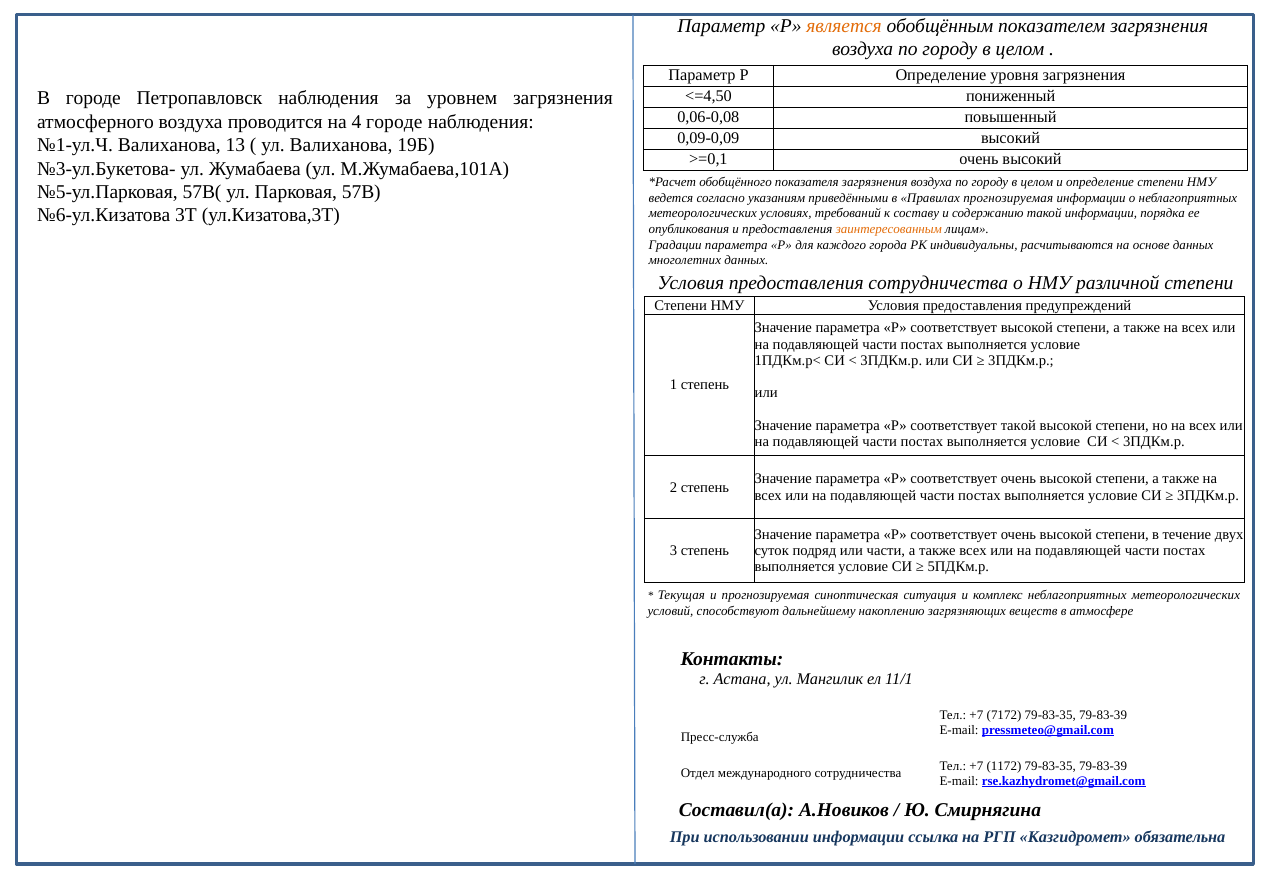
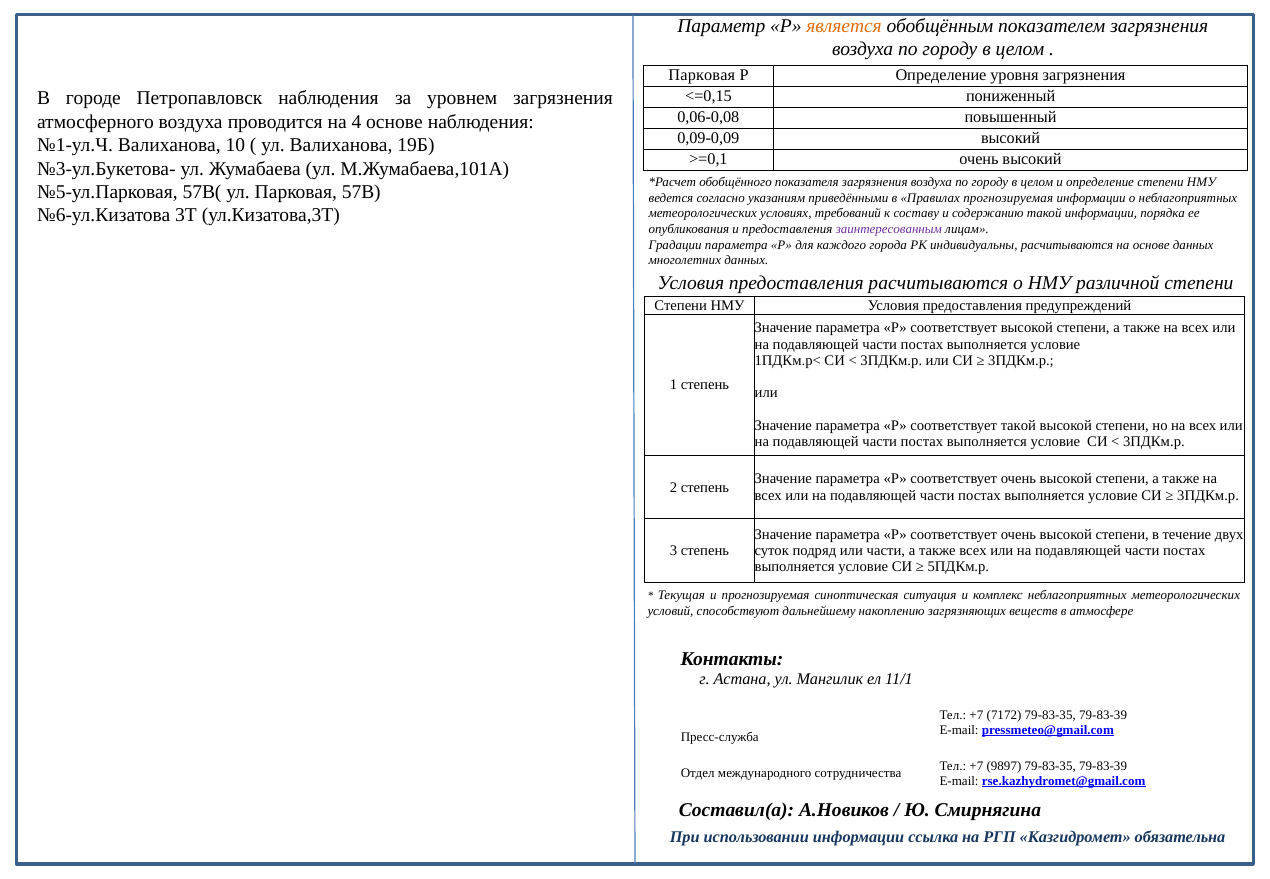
Параметр at (702, 76): Параметр -> Парковая
<=4,50: <=4,50 -> <=0,15
4 городе: городе -> основе
13: 13 -> 10
заинтересованным colour: orange -> purple
предоставления сотрудничества: сотрудничества -> расчитываются
1172: 1172 -> 9897
